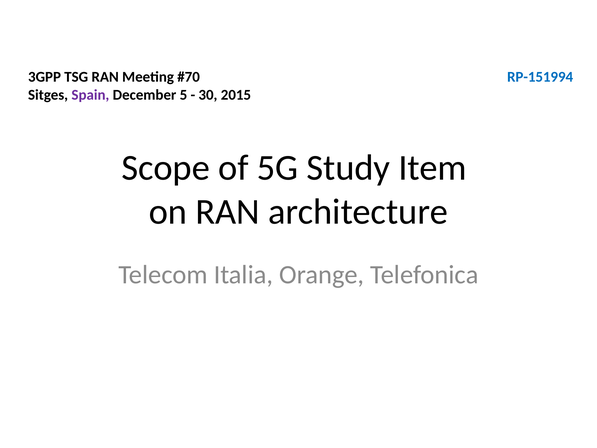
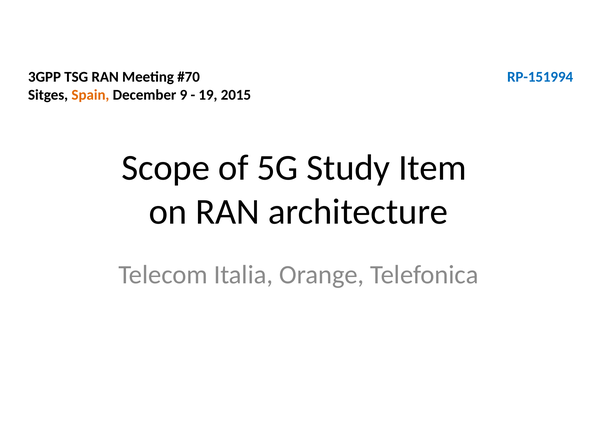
Spain colour: purple -> orange
5: 5 -> 9
30: 30 -> 19
